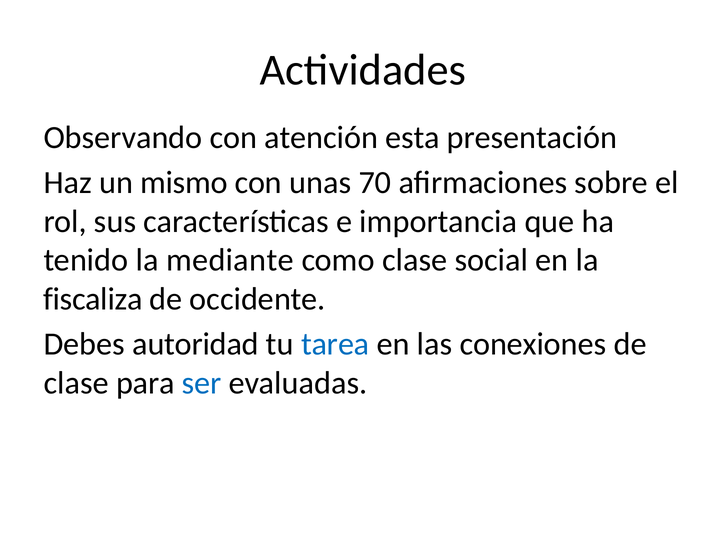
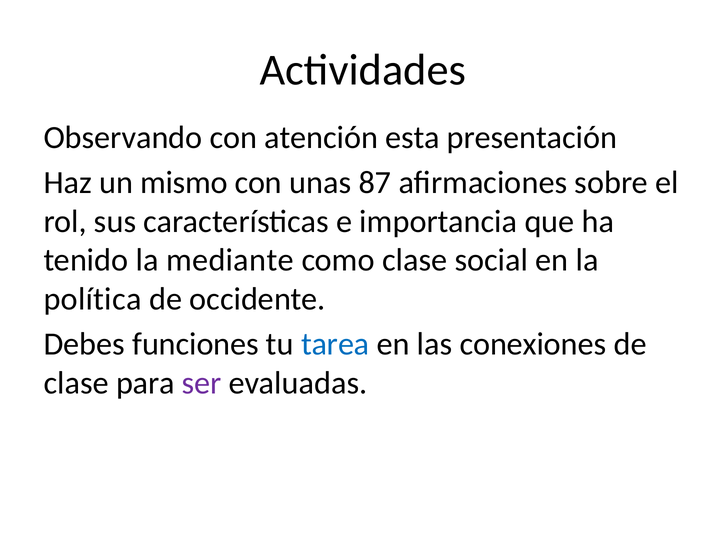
70: 70 -> 87
fiscaliza: fiscaliza -> política
autoridad: autoridad -> funciones
ser colour: blue -> purple
